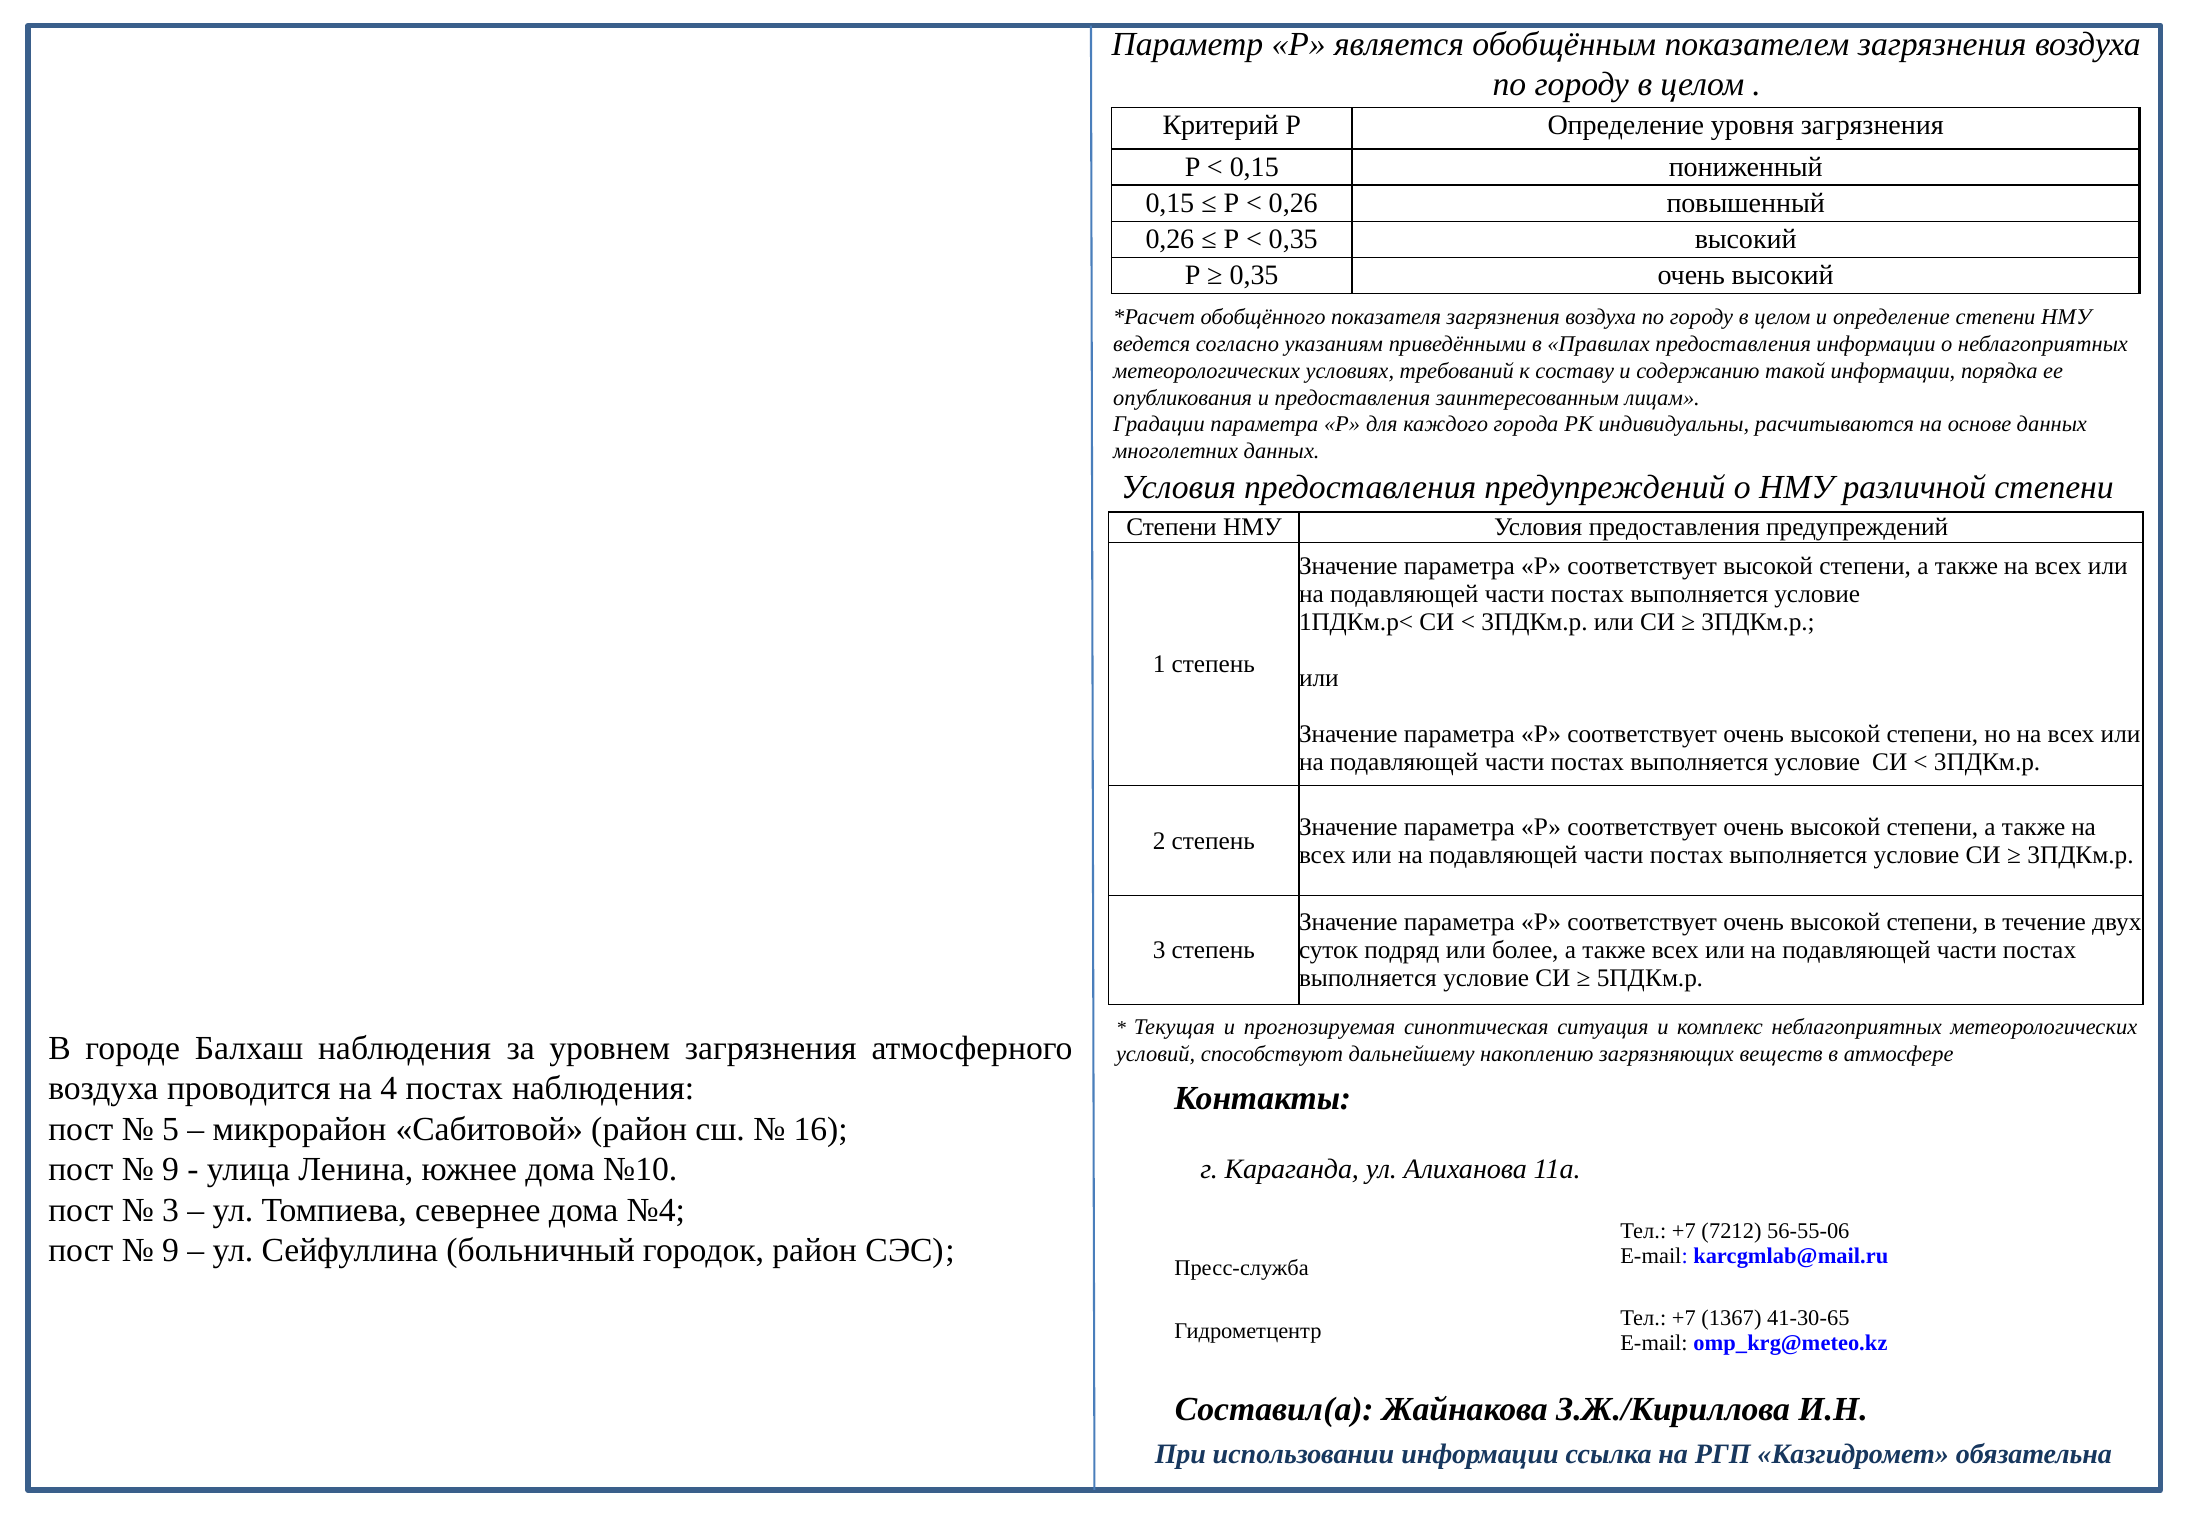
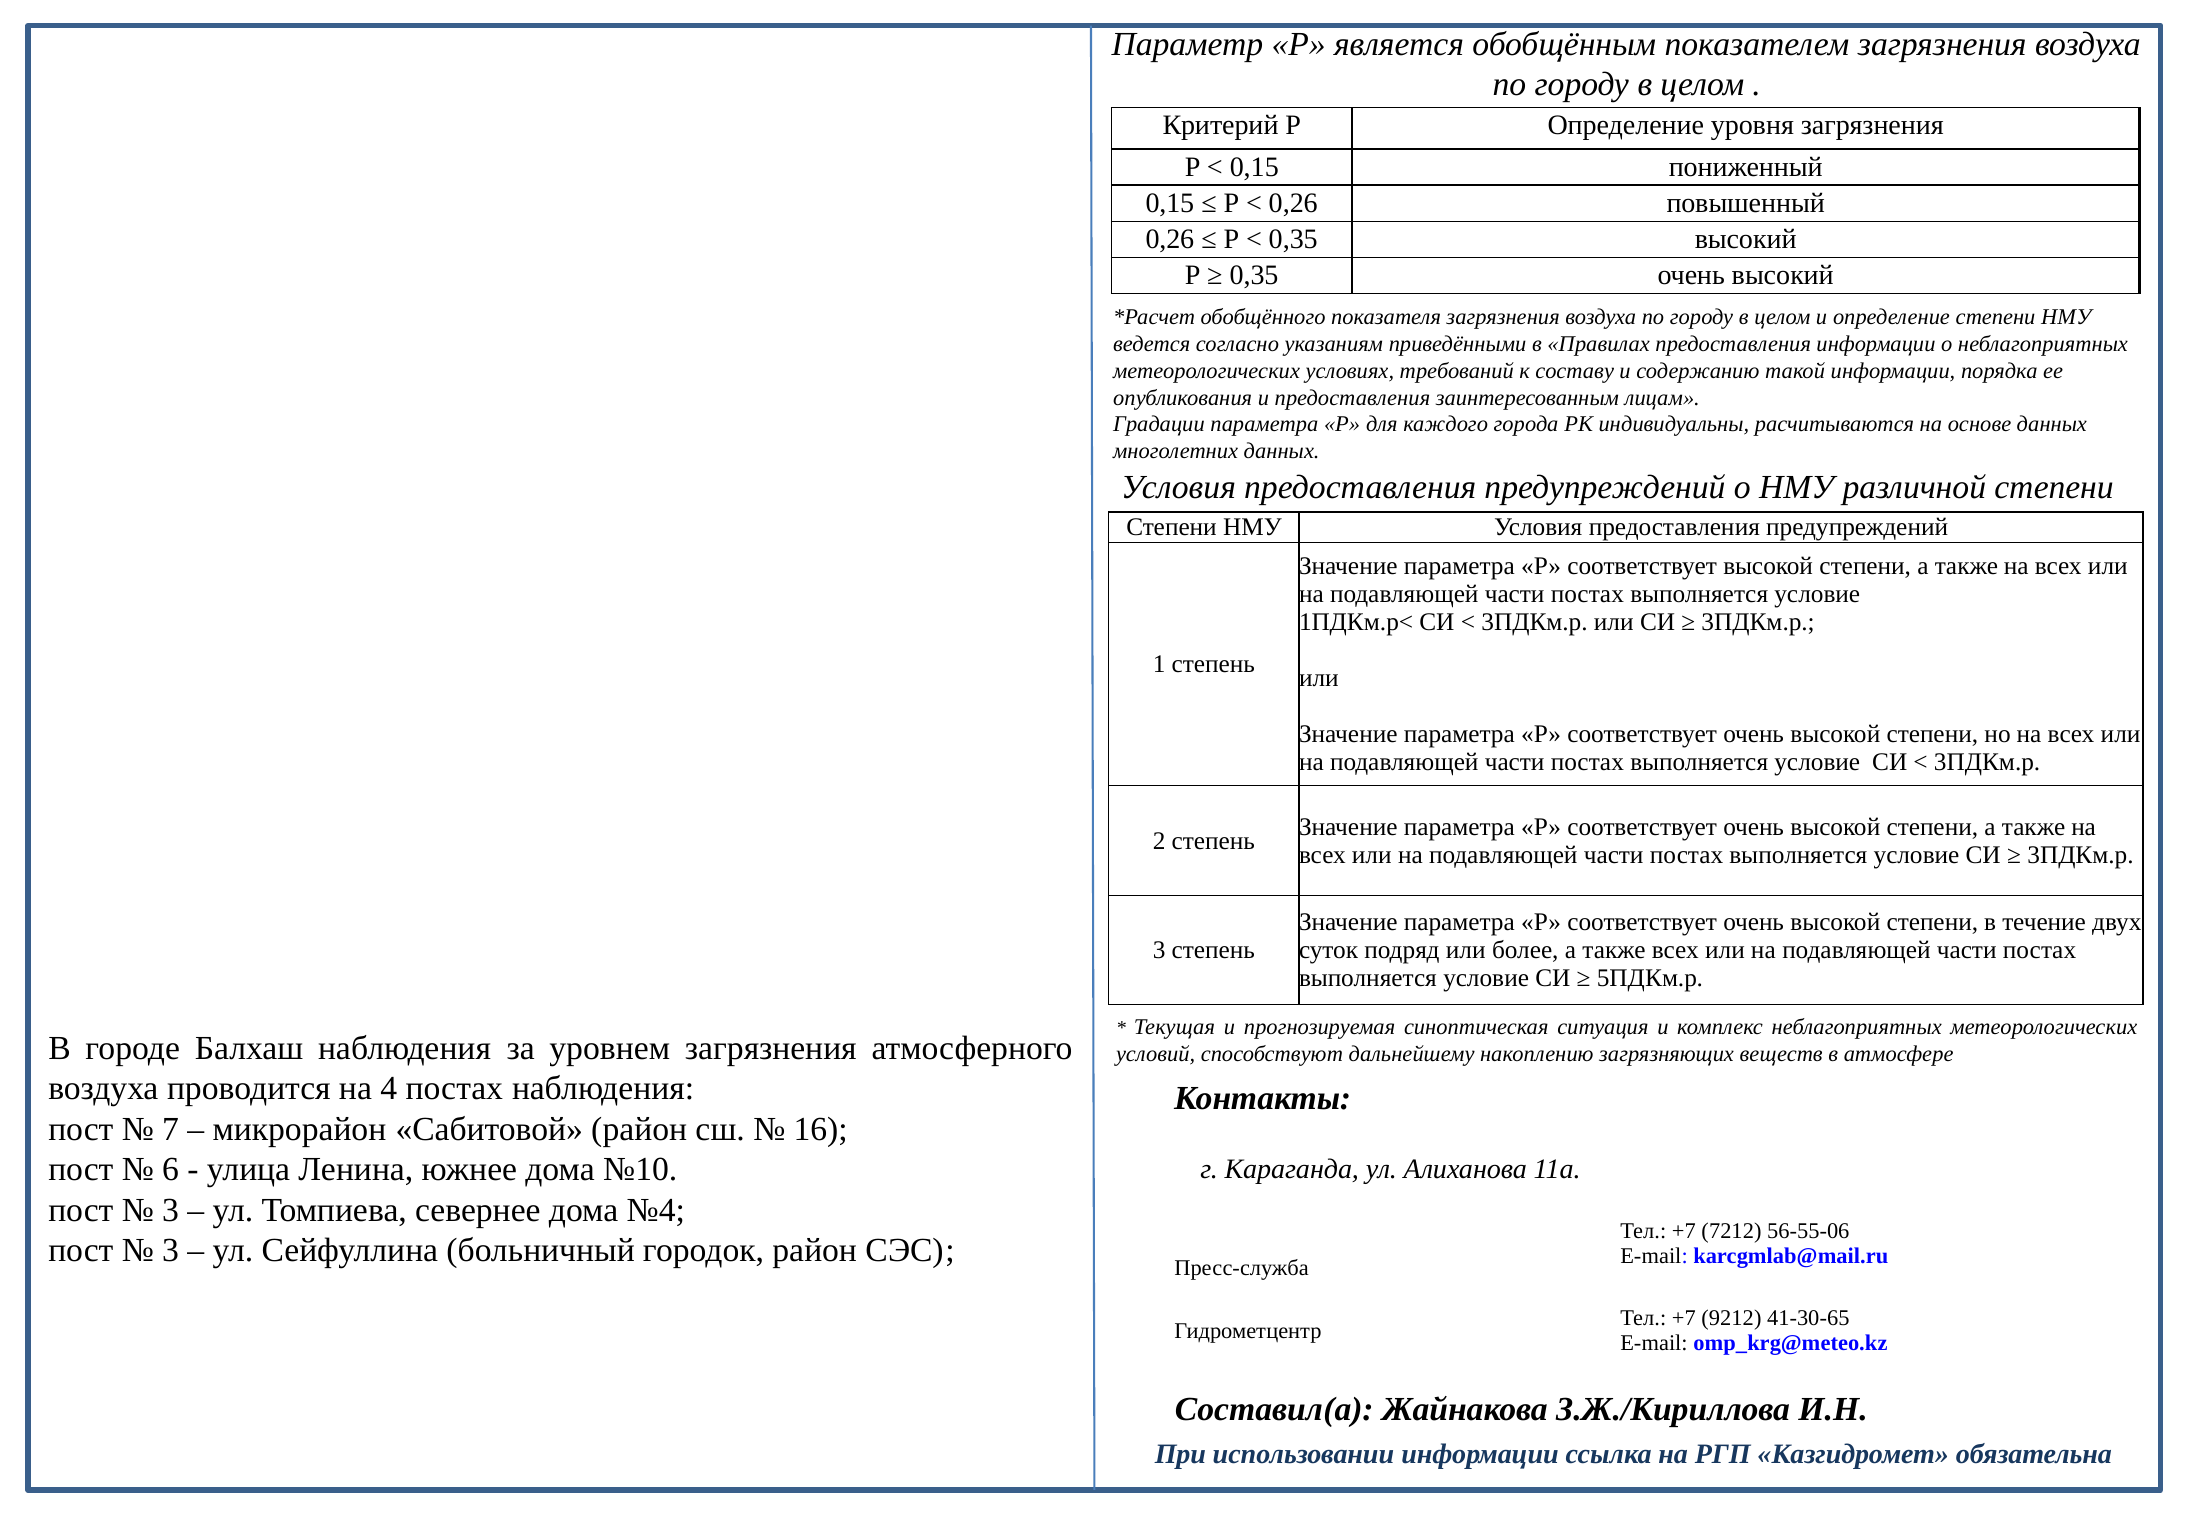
5: 5 -> 7
9 at (171, 1169): 9 -> 6
9 at (171, 1250): 9 -> 3
1367: 1367 -> 9212
